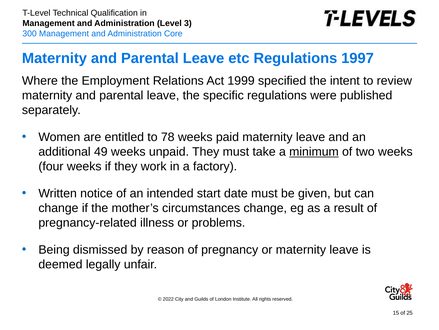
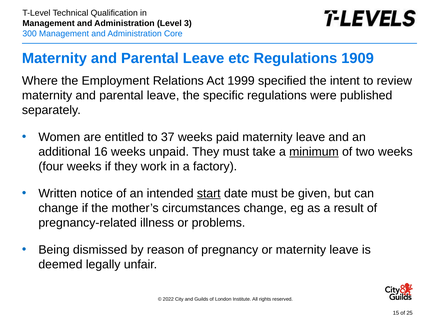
1997: 1997 -> 1909
78: 78 -> 37
49: 49 -> 16
start underline: none -> present
